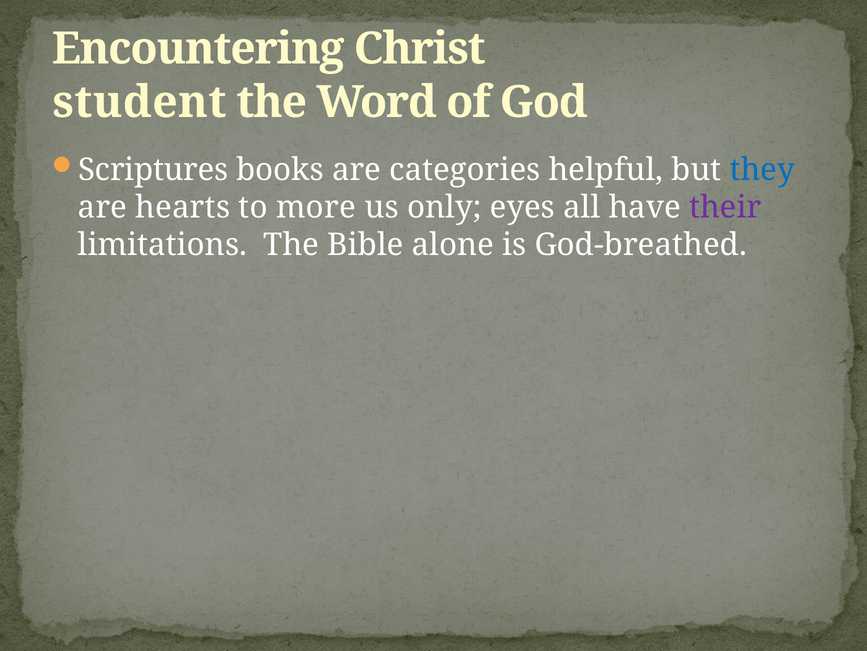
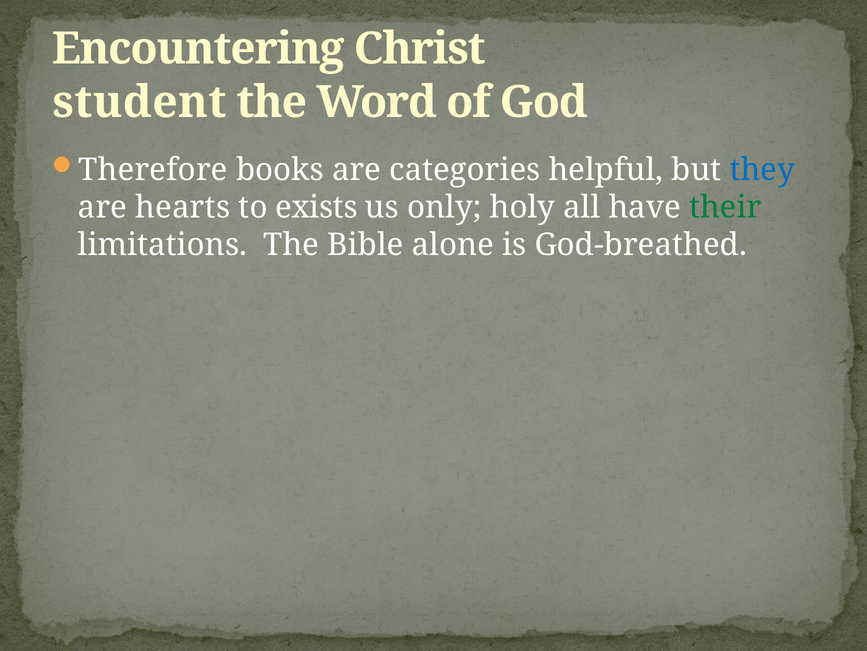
Scriptures: Scriptures -> Therefore
more: more -> exists
eyes: eyes -> holy
their colour: purple -> green
